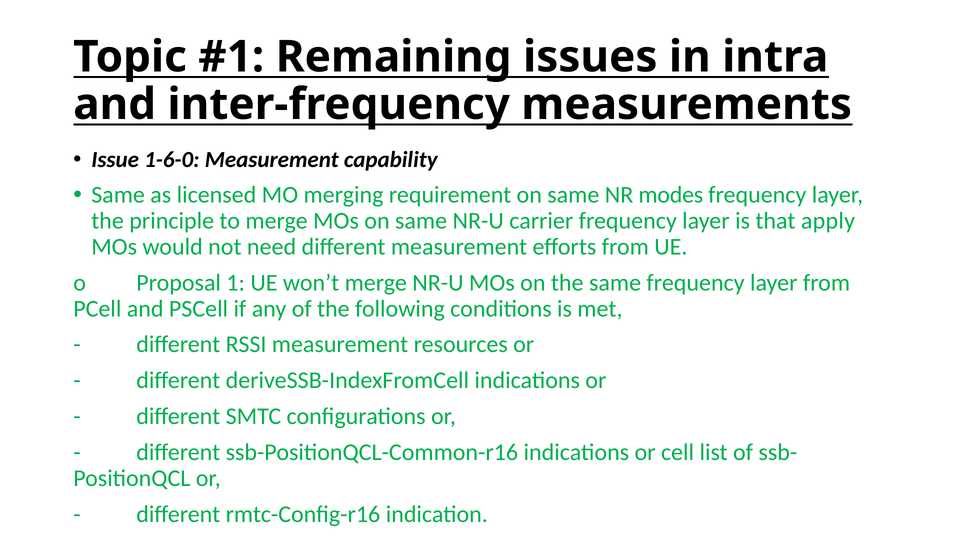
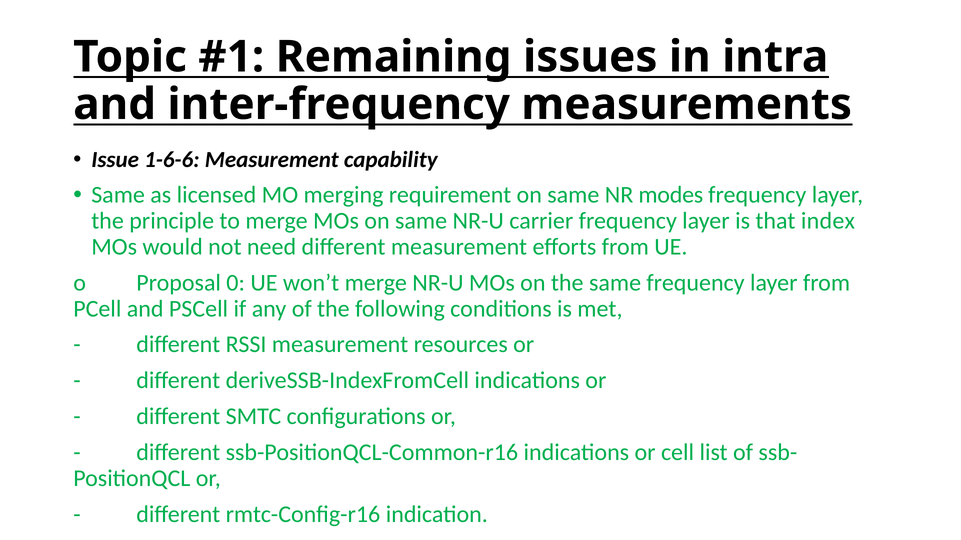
1-6-0: 1-6-0 -> 1-6-6
apply: apply -> index
1: 1 -> 0
